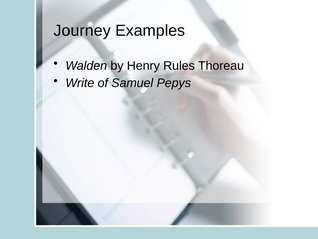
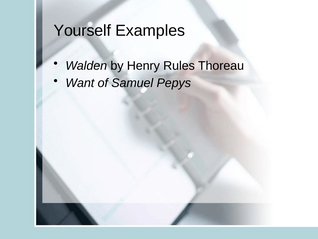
Journey: Journey -> Yourself
Write: Write -> Want
